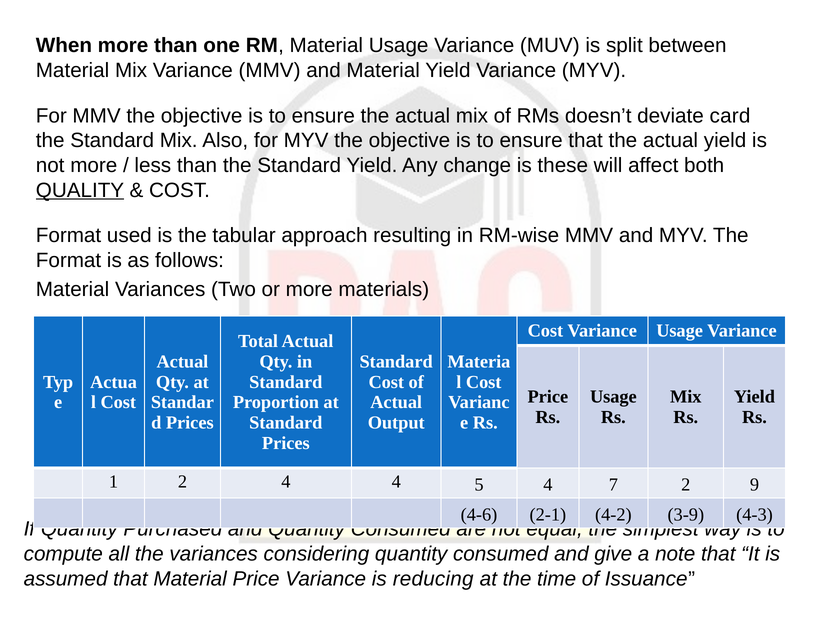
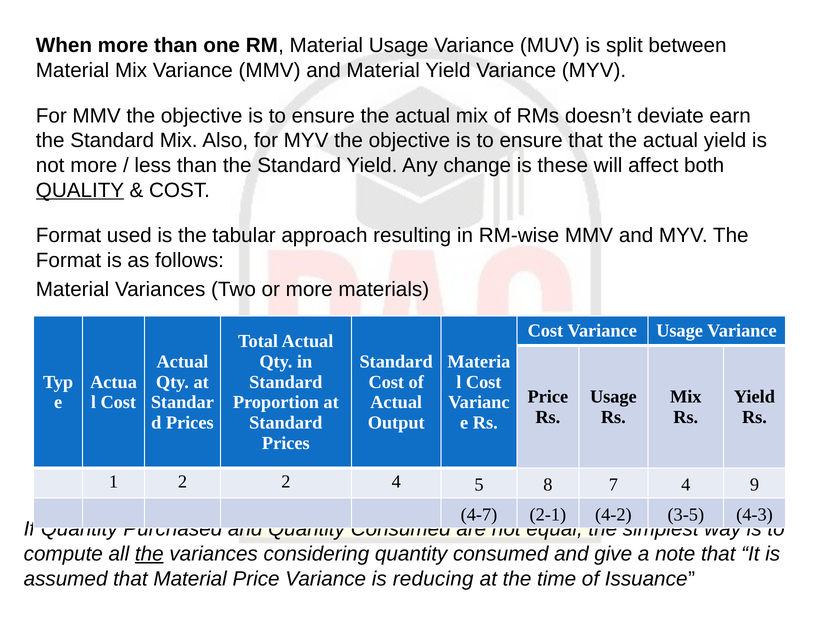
card: card -> earn
2 4: 4 -> 2
5 4: 4 -> 8
7 2: 2 -> 4
4-6: 4-6 -> 4-7
3-9: 3-9 -> 3-5
the at (149, 554) underline: none -> present
